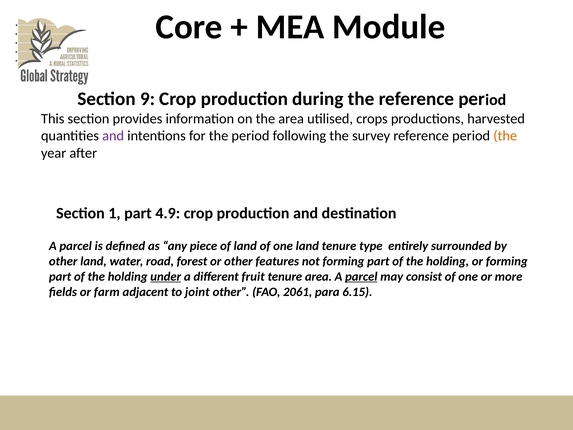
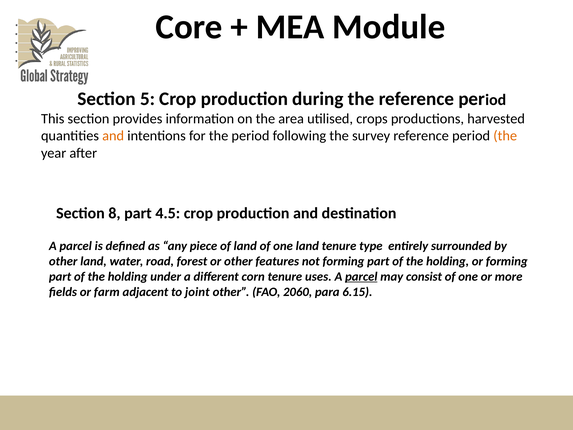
9: 9 -> 5
and at (113, 136) colour: purple -> orange
1: 1 -> 8
4.9: 4.9 -> 4.5
under underline: present -> none
fruit: fruit -> corn
tenure area: area -> uses
2061: 2061 -> 2060
